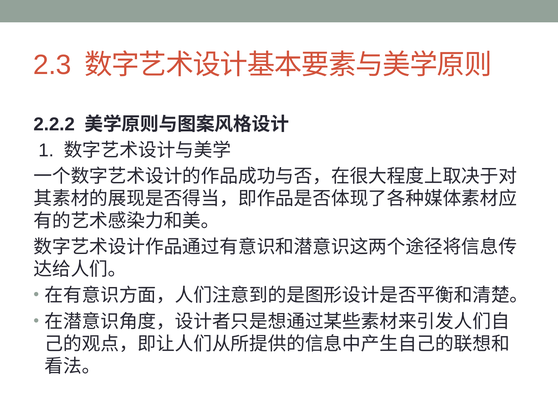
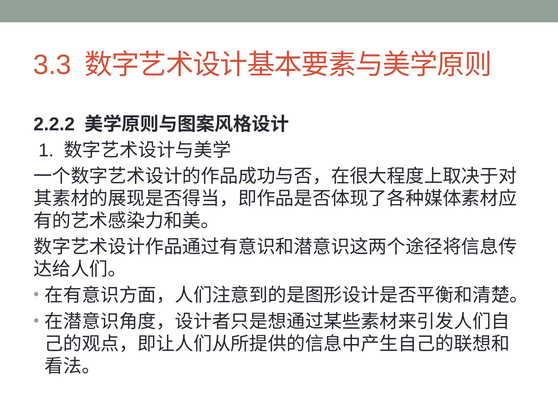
2.3: 2.3 -> 3.3
